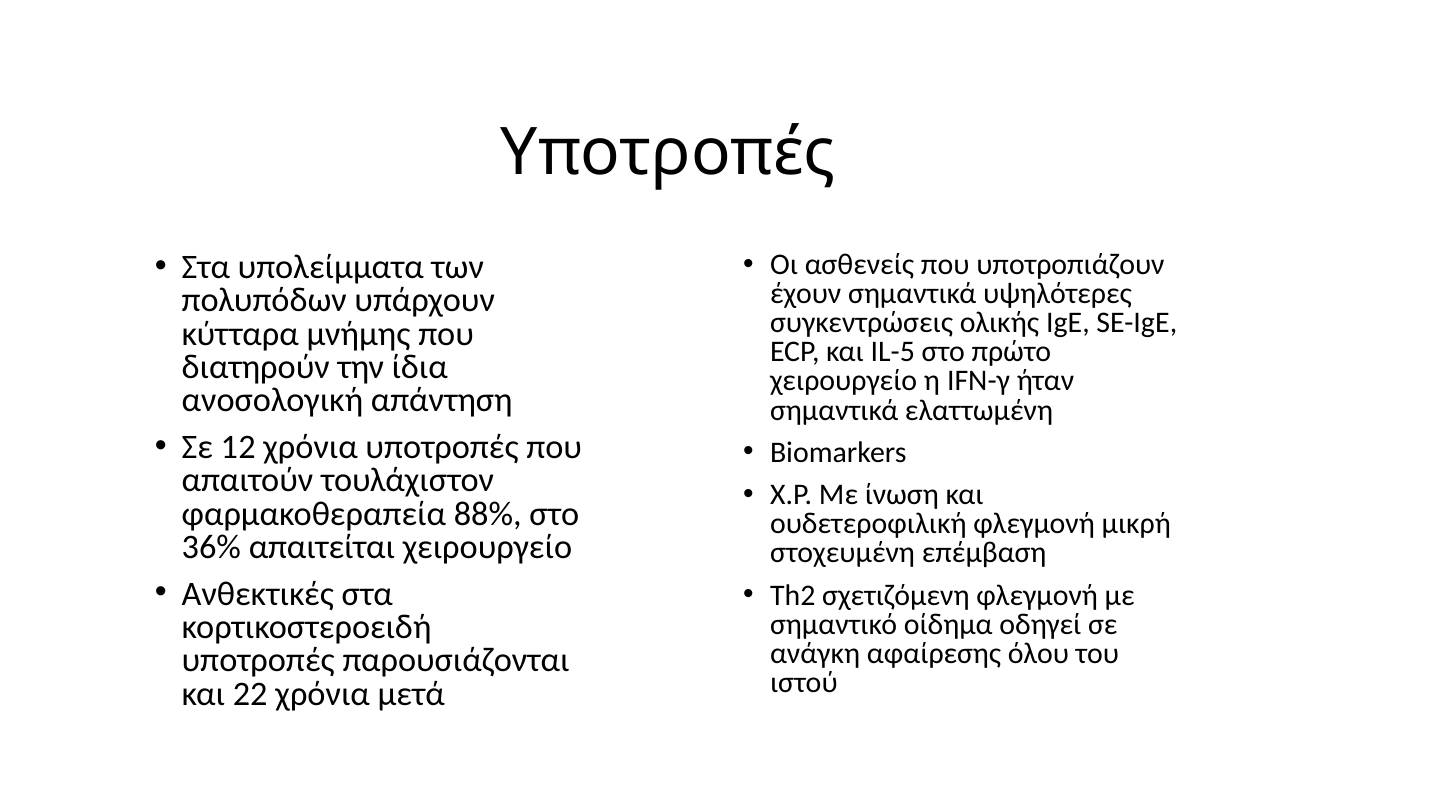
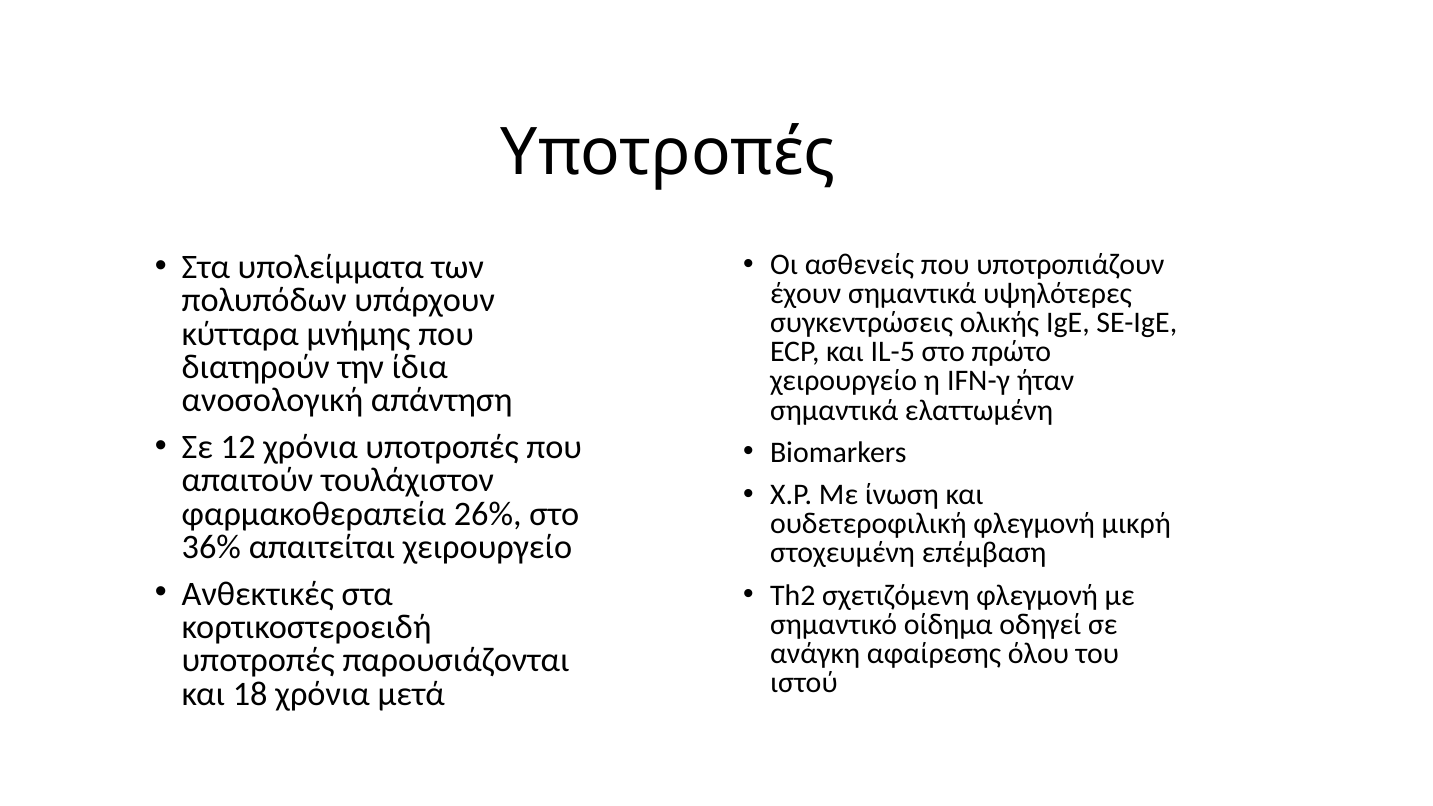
88%: 88% -> 26%
22: 22 -> 18
